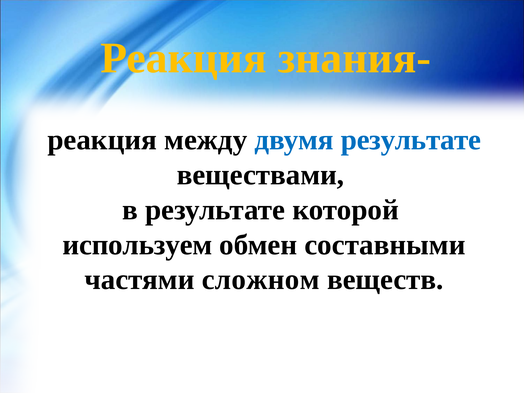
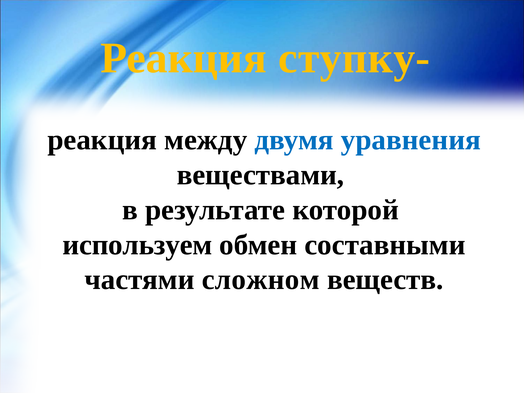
знания-: знания- -> ступку-
двумя результате: результате -> уравнения
